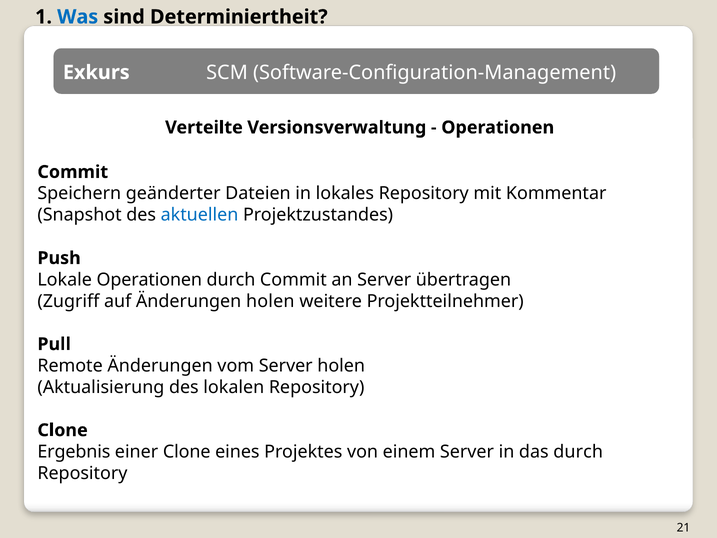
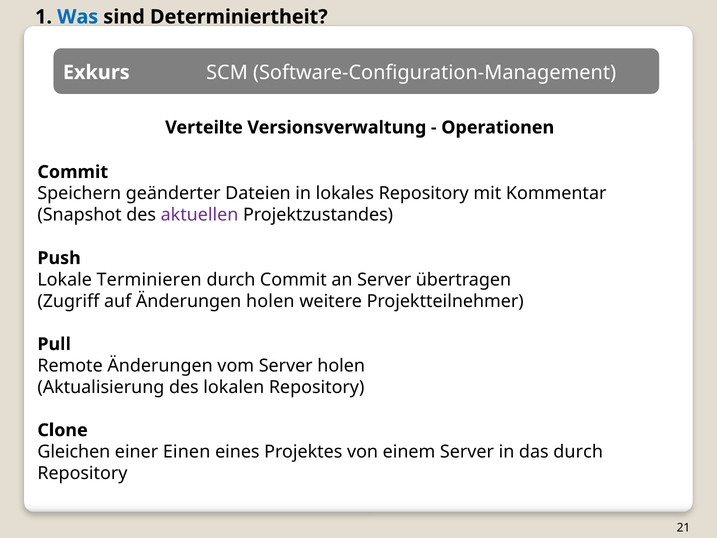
aktuellen colour: blue -> purple
Lokale Operationen: Operationen -> Terminieren
Ergebnis: Ergebnis -> Gleichen
einer Clone: Clone -> Einen
